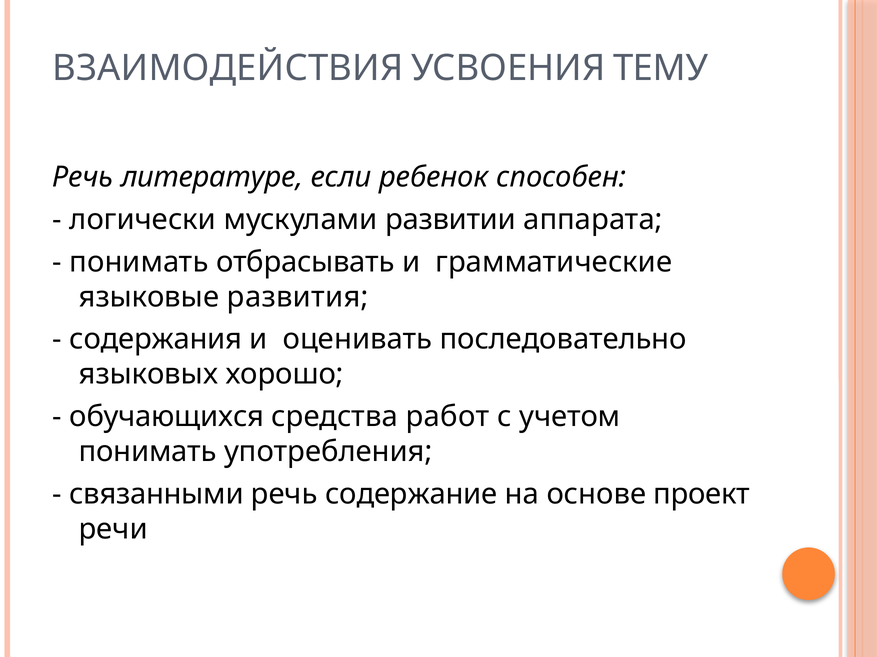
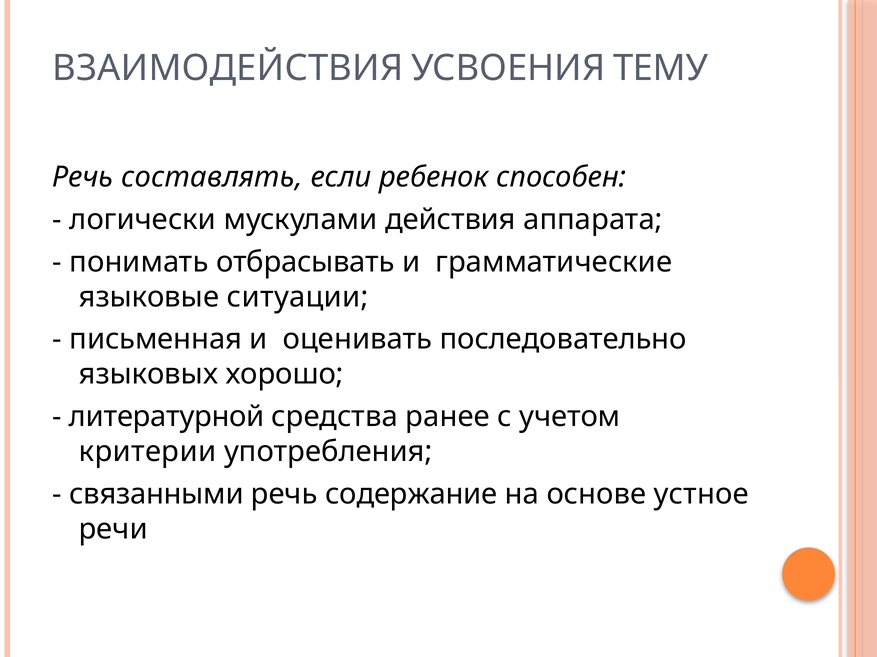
литературе: литературе -> составлять
развитии: развитии -> действия
развития: развития -> ситуации
содержания: содержания -> письменная
обучающихся: обучающихся -> литературной
работ: работ -> ранее
понимать at (148, 452): понимать -> критерии
проект: проект -> устное
